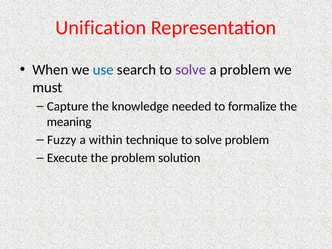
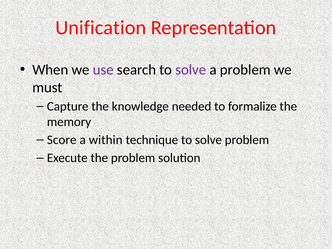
use colour: blue -> purple
meaning: meaning -> memory
Fuzzy: Fuzzy -> Score
